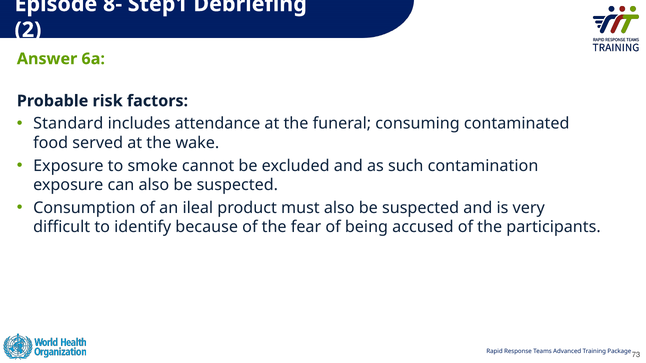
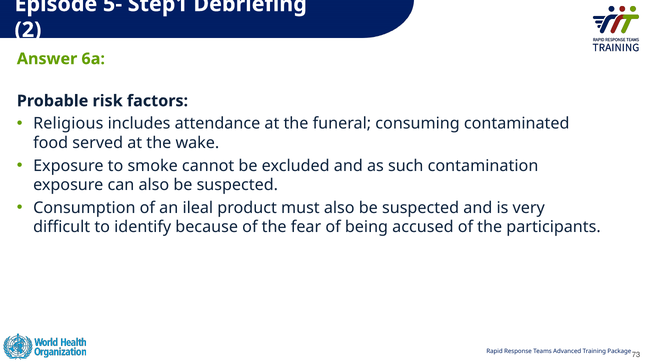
8-: 8- -> 5-
Standard: Standard -> Religious
